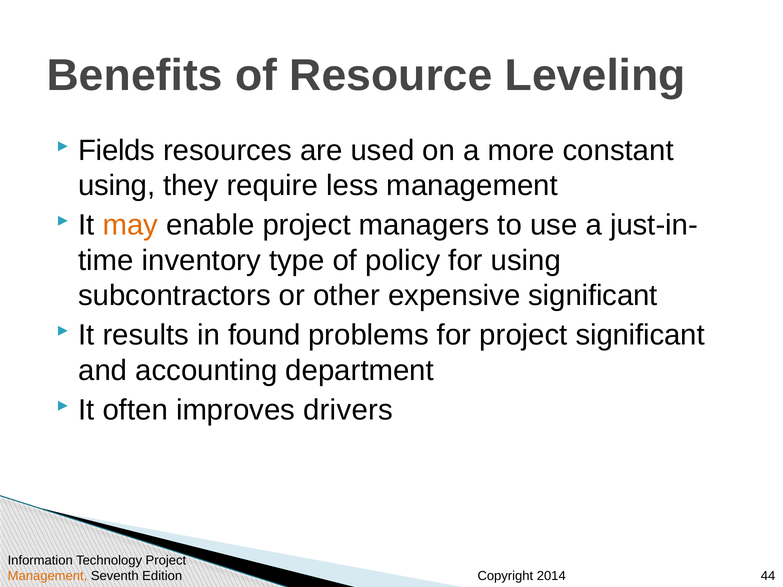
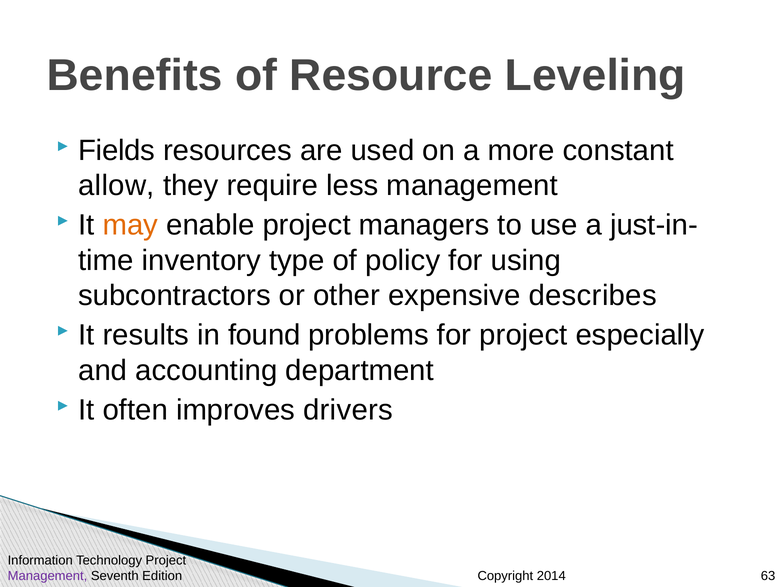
using at (117, 186): using -> allow
expensive significant: significant -> describes
project significant: significant -> especially
Management at (47, 576) colour: orange -> purple
44: 44 -> 63
